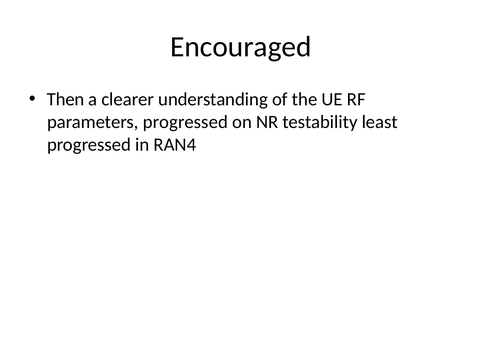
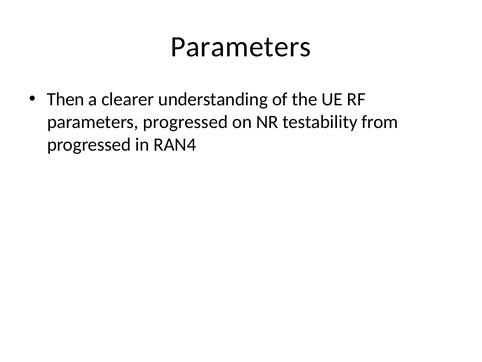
Encouraged at (241, 47): Encouraged -> Parameters
least: least -> from
